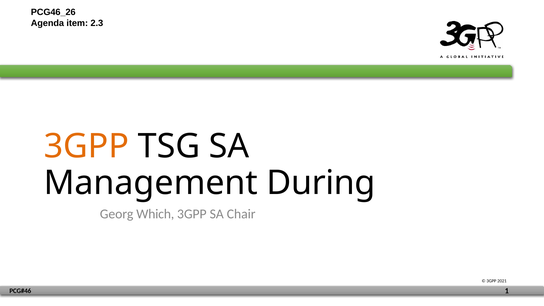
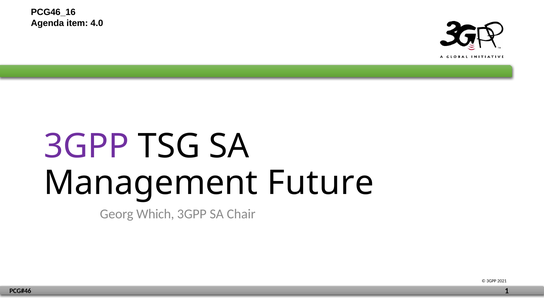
PCG46_26: PCG46_26 -> PCG46_16
2.3: 2.3 -> 4.0
3GPP at (86, 146) colour: orange -> purple
During: During -> Future
